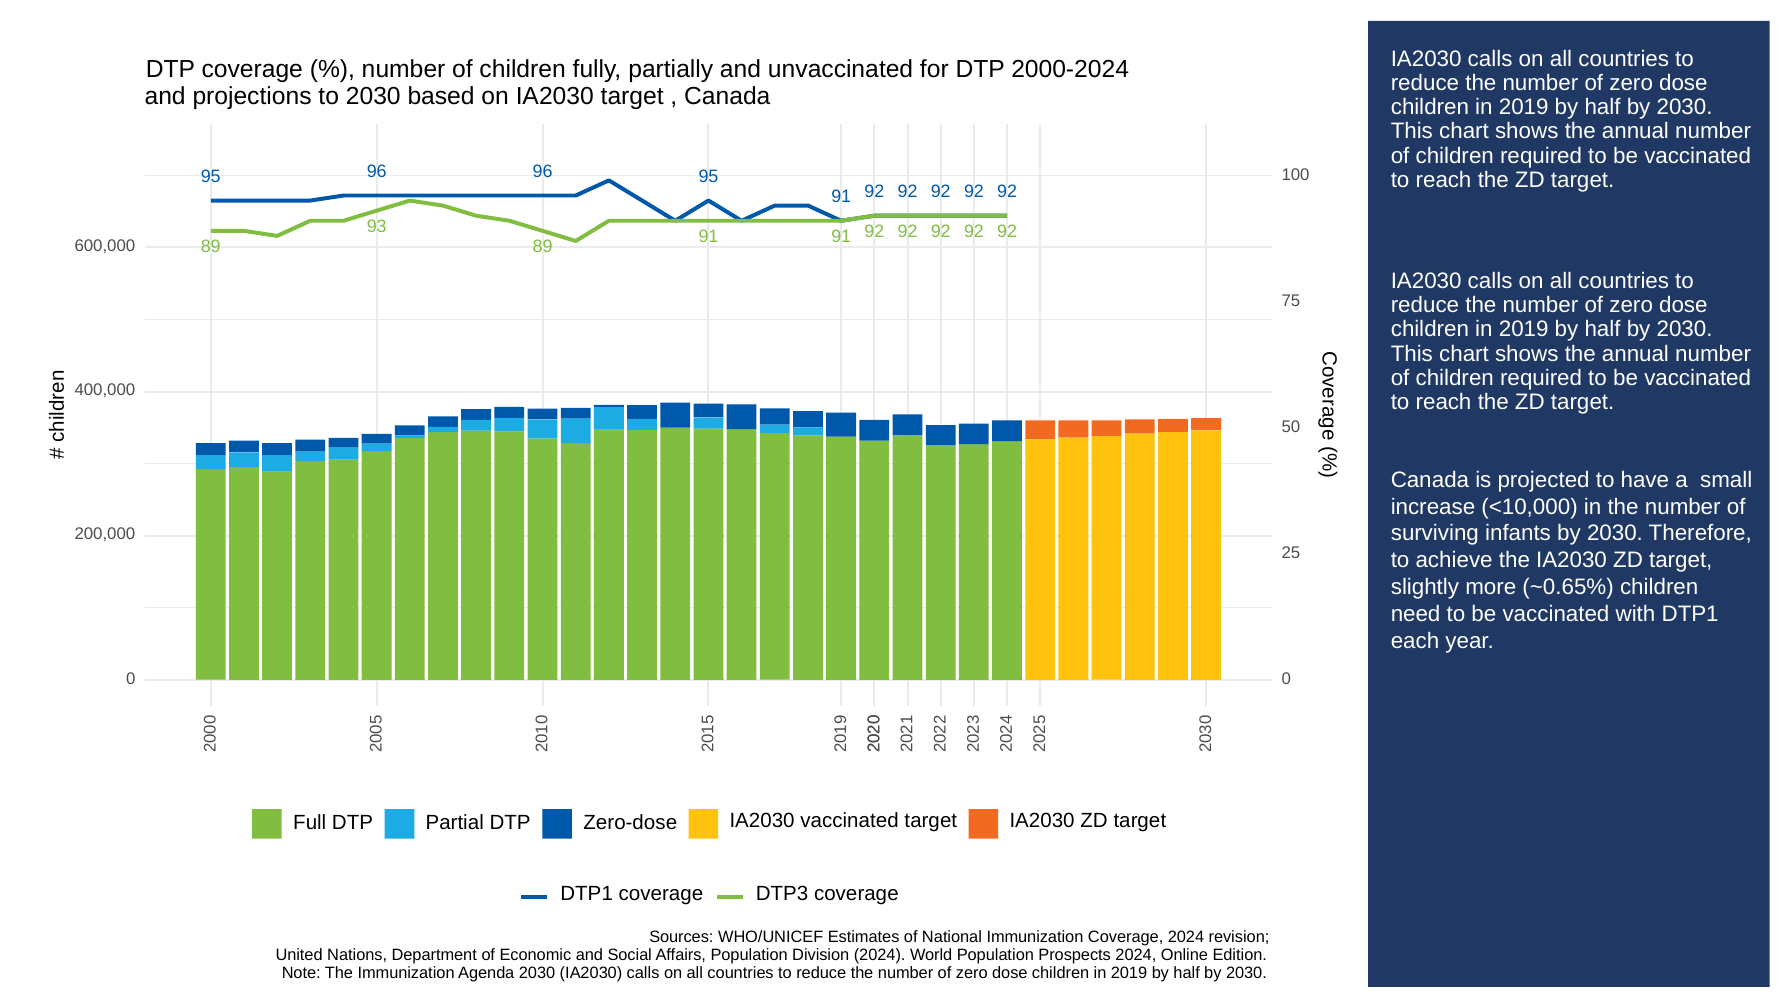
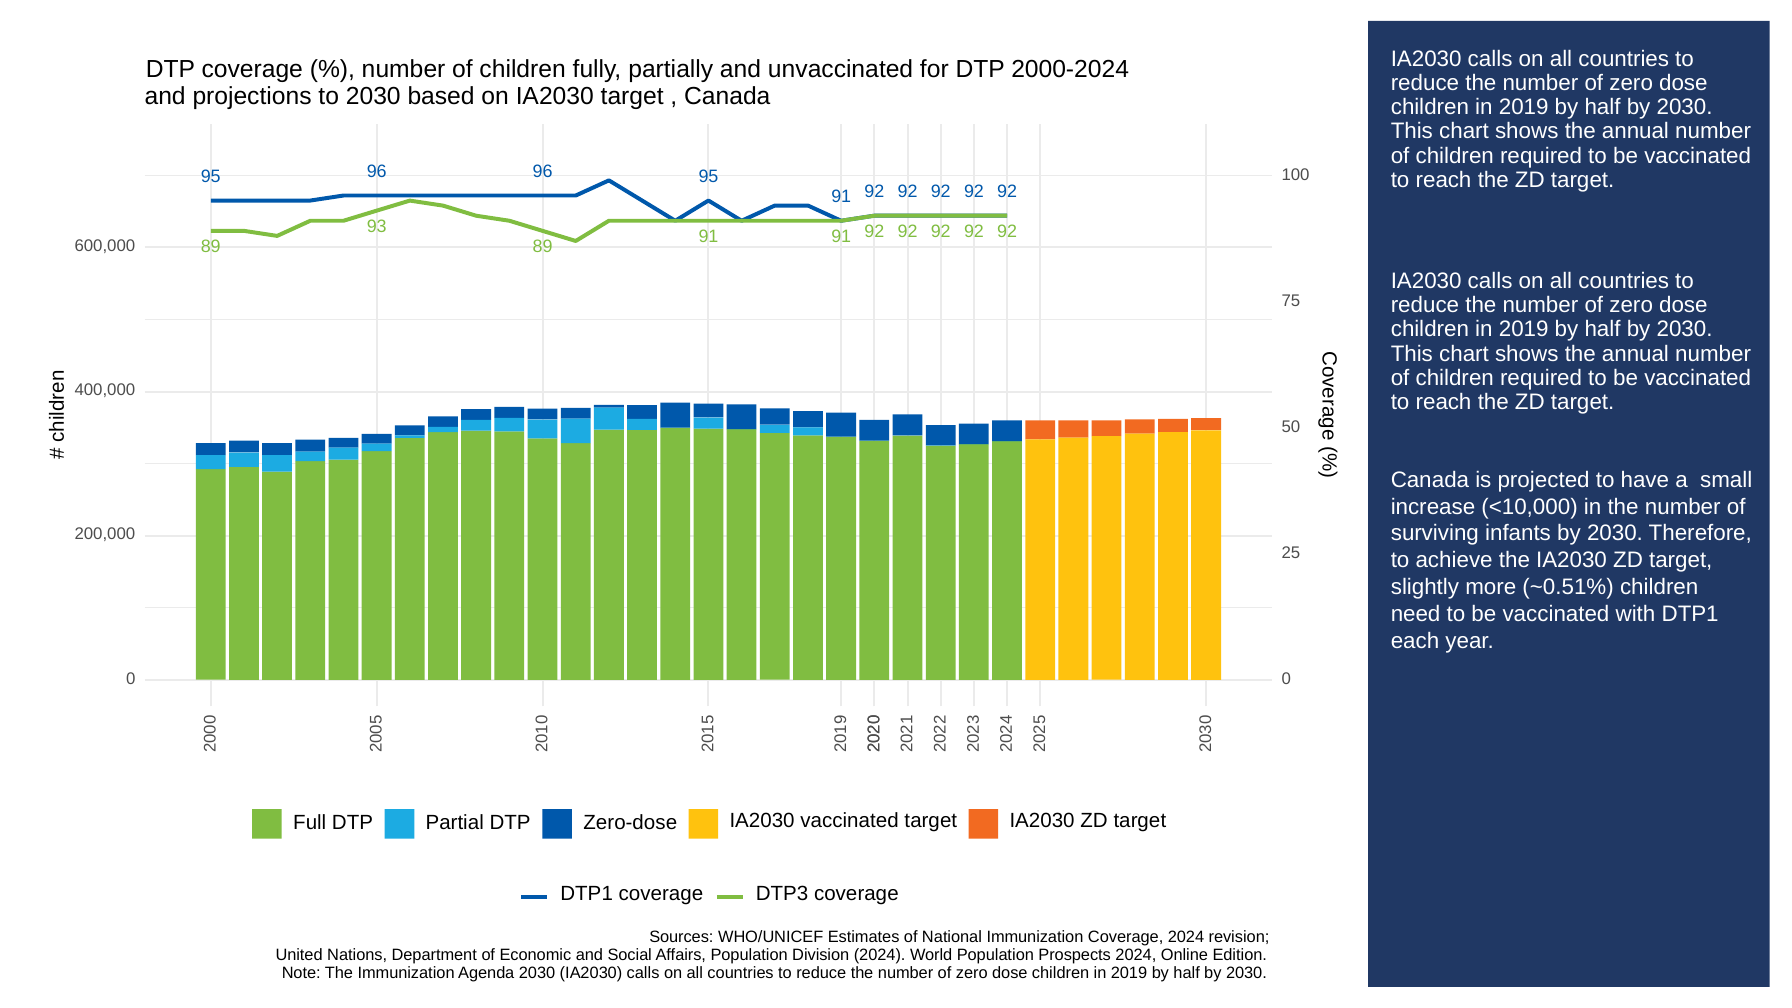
~0.65%: ~0.65% -> ~0.51%
